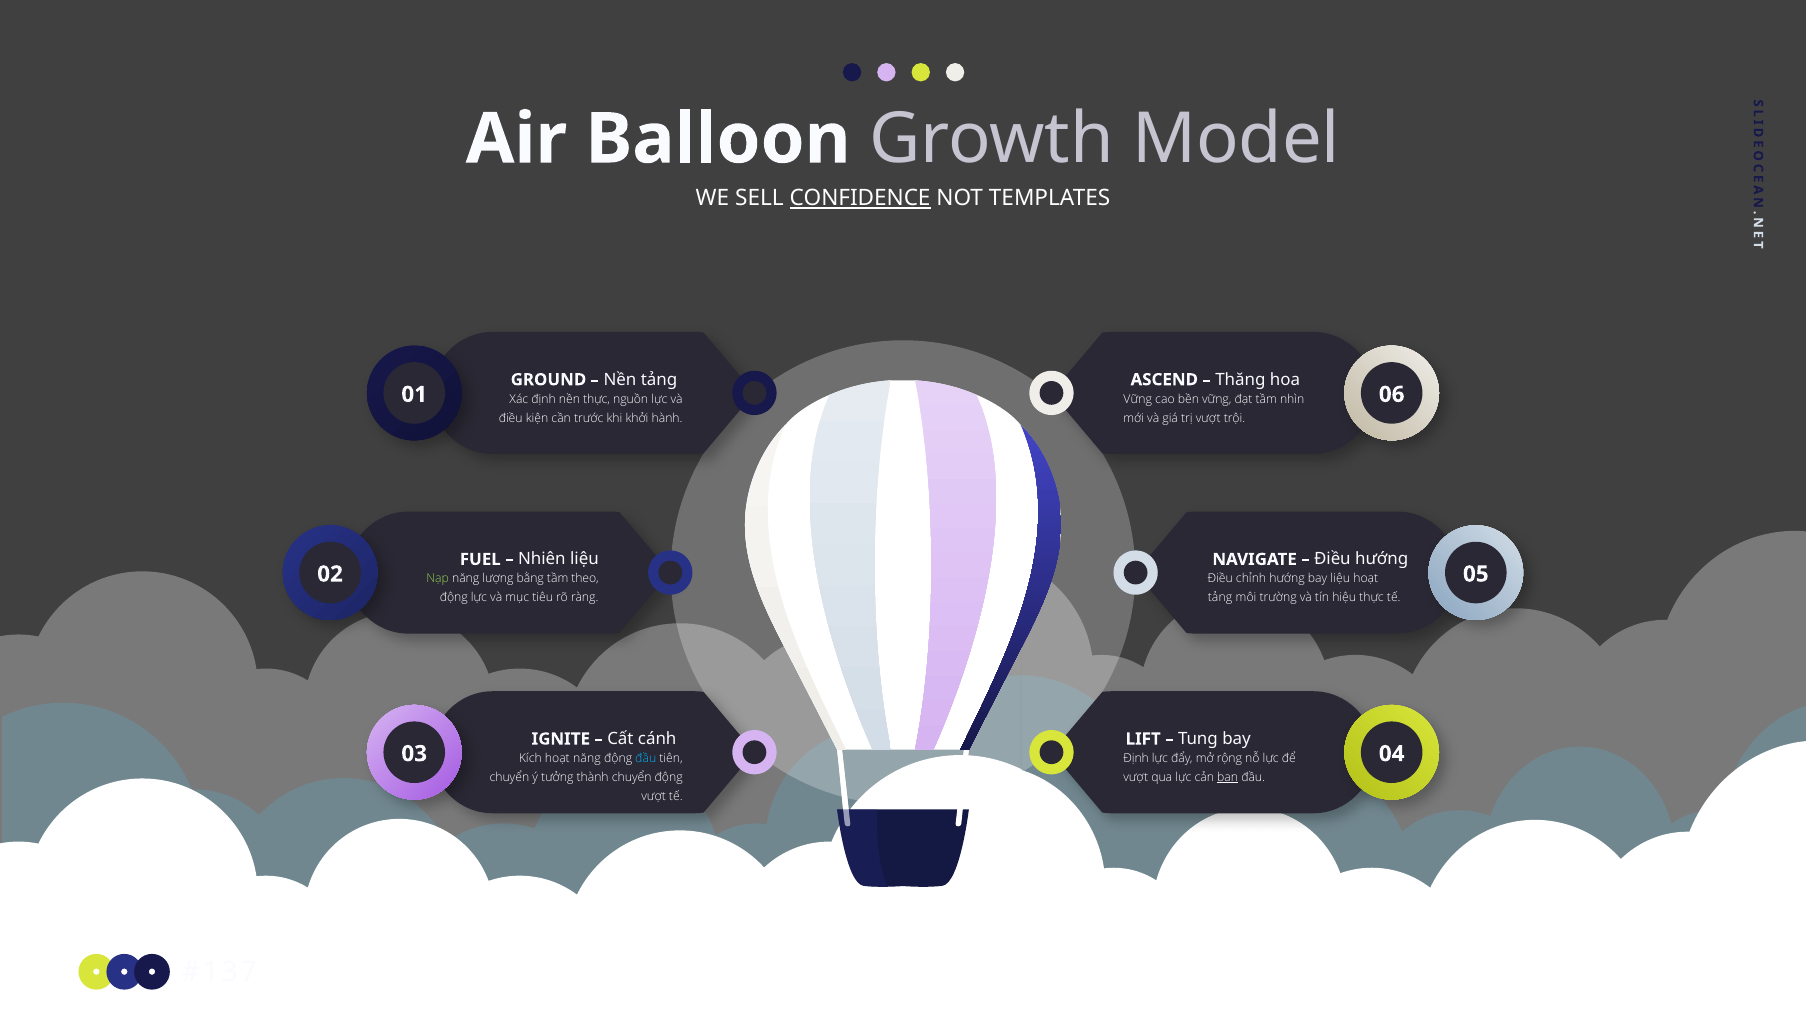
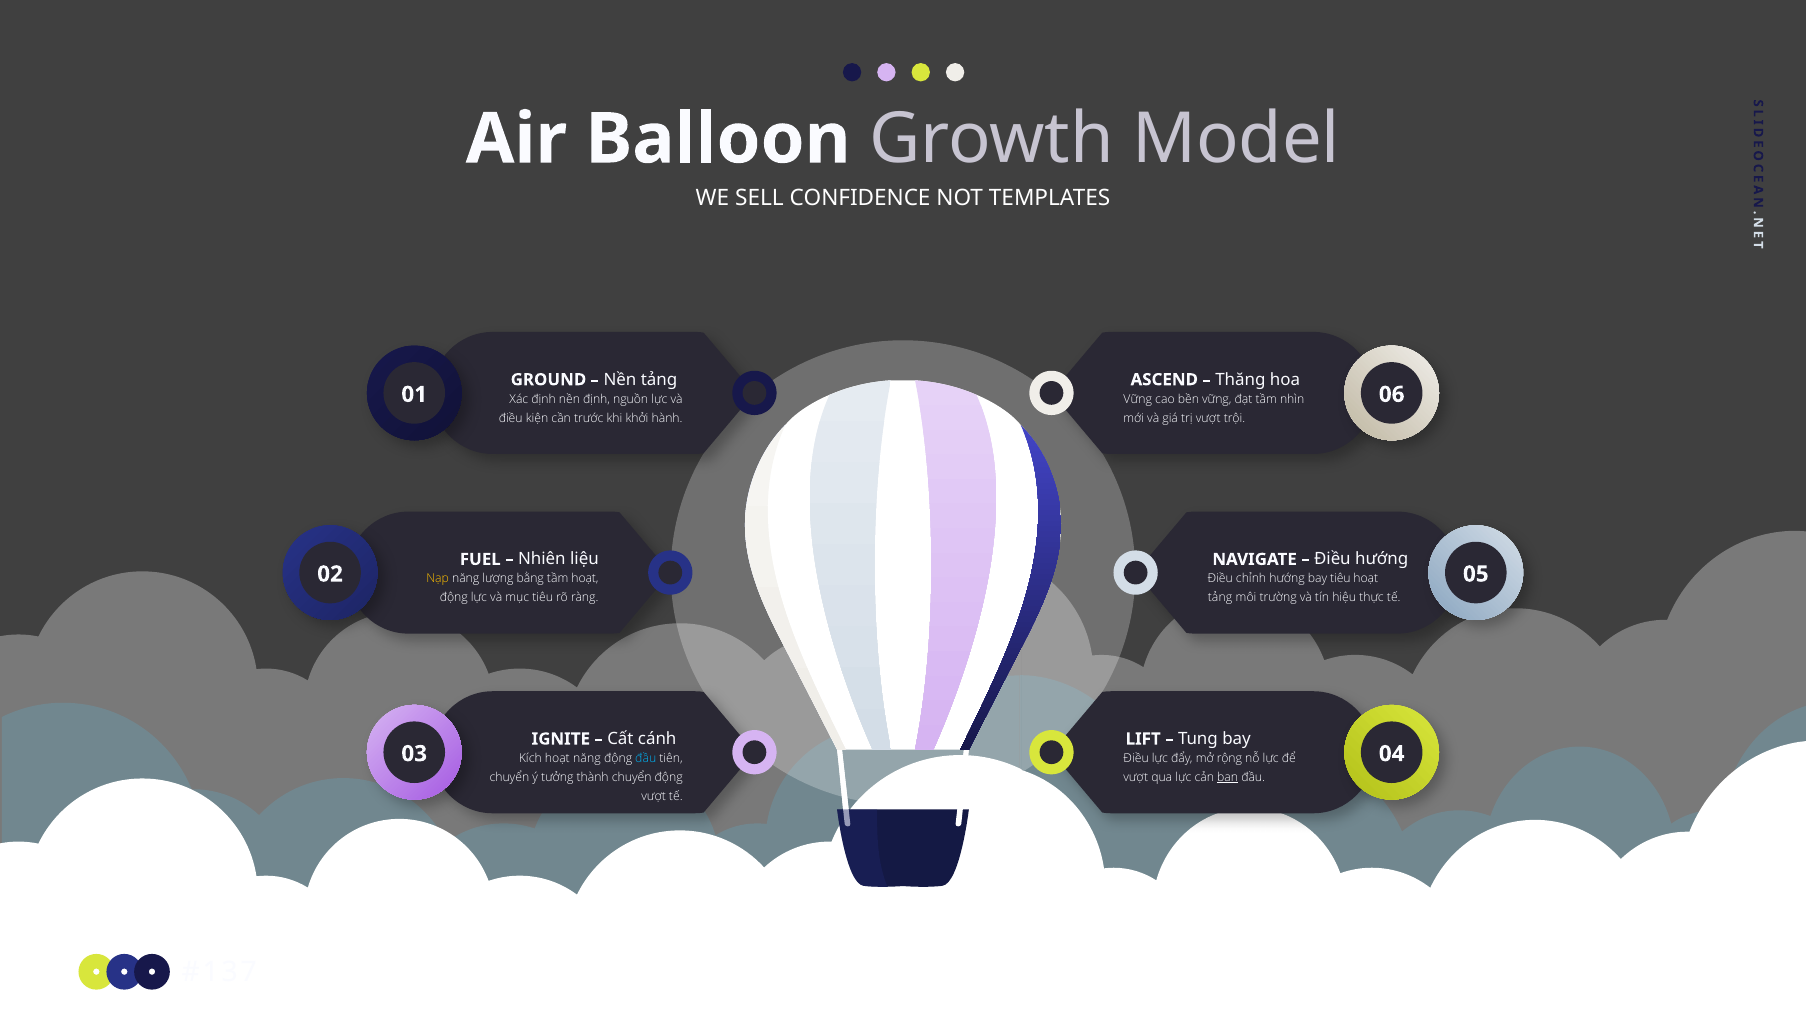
CONFIDENCE underline: present -> none
nền thực: thực -> định
Nạp colour: light green -> yellow
tầm theo: theo -> hoạt
bay liệu: liệu -> tiêu
Định at (1136, 758): Định -> Điều
